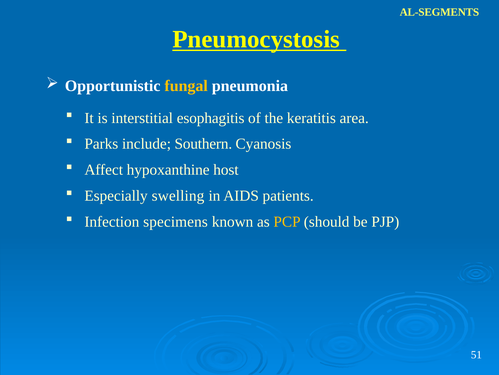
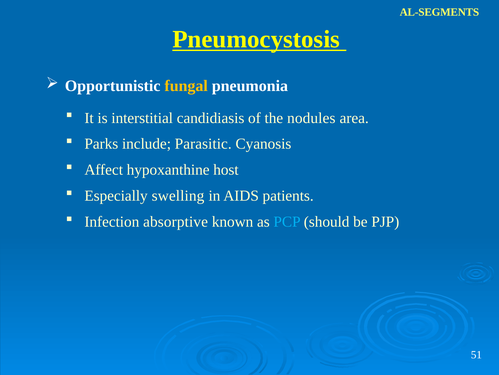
esophagitis: esophagitis -> candidiasis
keratitis: keratitis -> nodules
Southern: Southern -> Parasitic
specimens: specimens -> absorptive
PCP colour: yellow -> light blue
